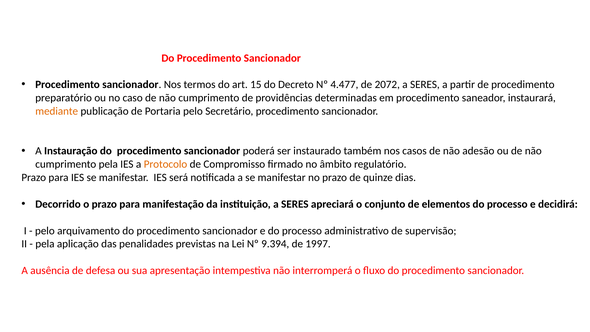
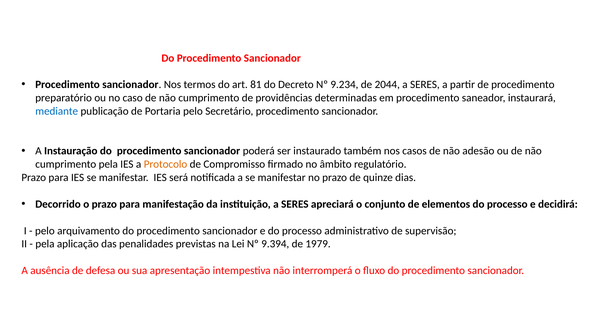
15: 15 -> 81
4.477: 4.477 -> 9.234
2072: 2072 -> 2044
mediante colour: orange -> blue
1997: 1997 -> 1979
